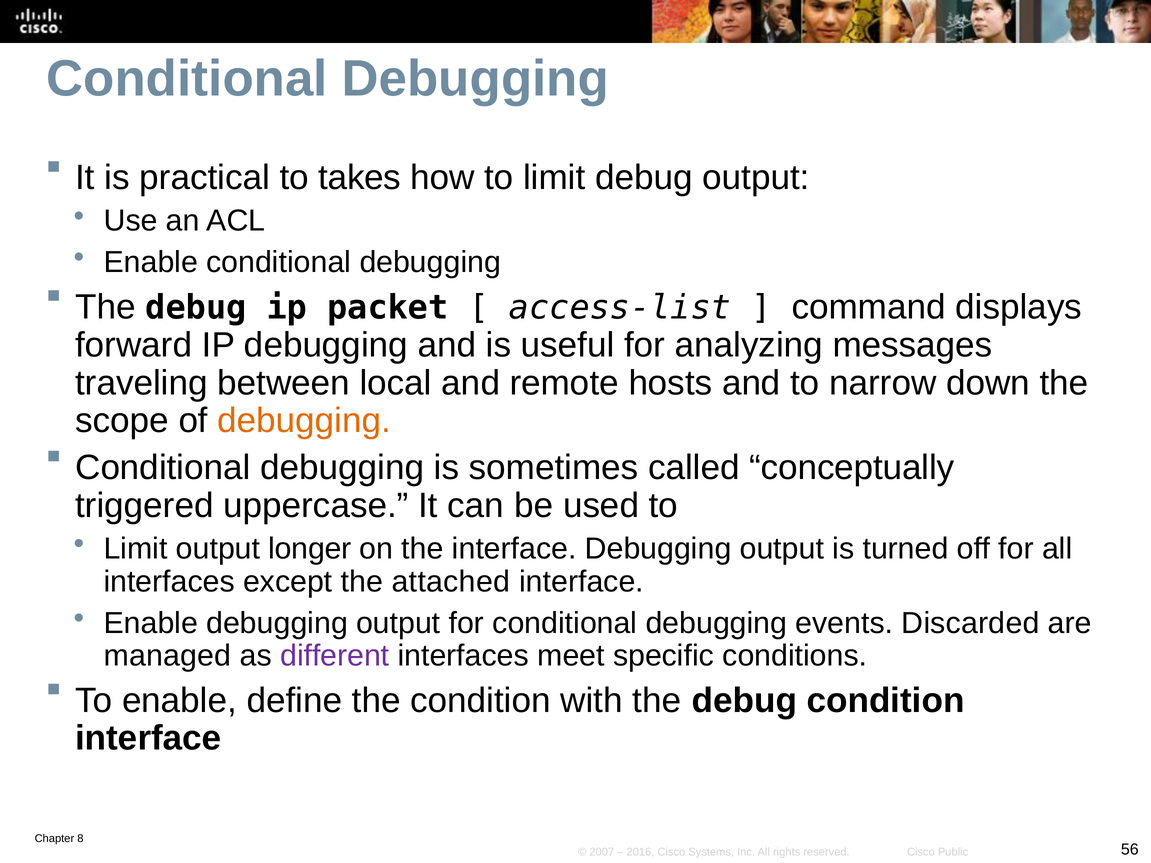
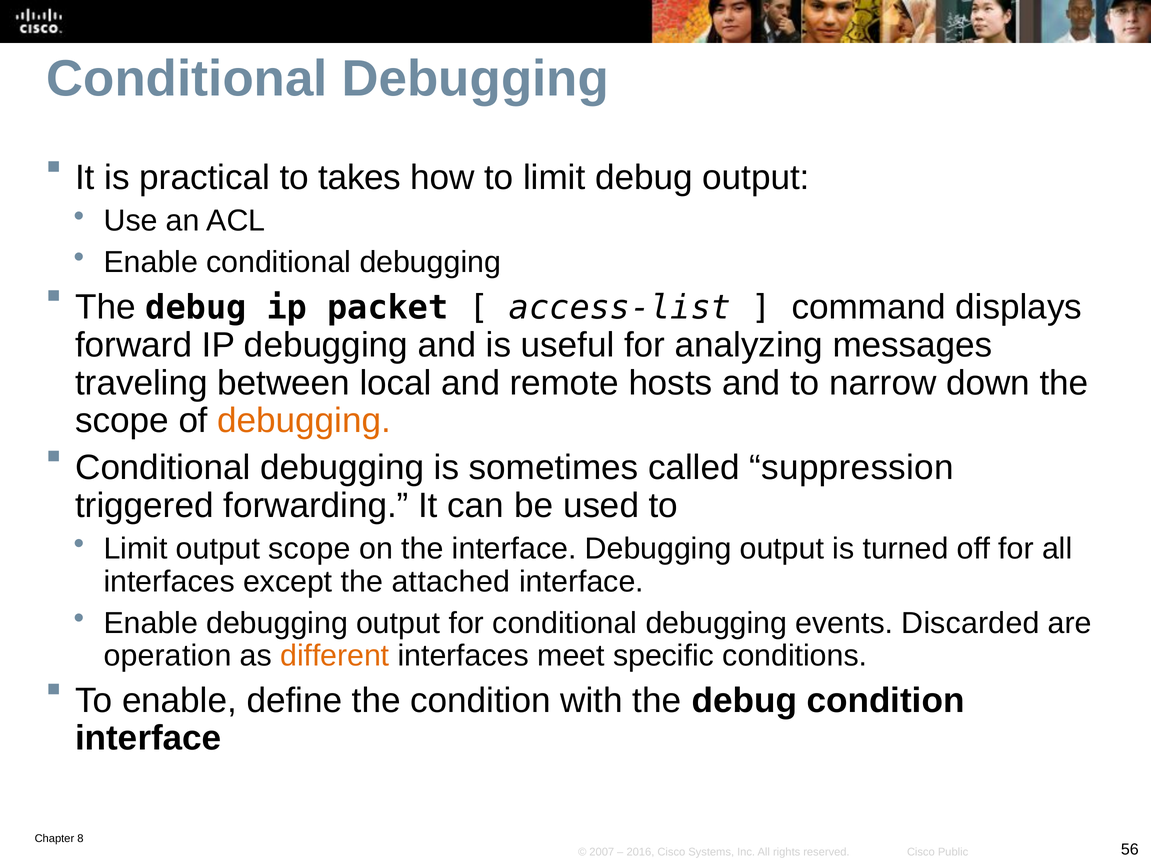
conceptually: conceptually -> suppression
uppercase: uppercase -> forwarding
output longer: longer -> scope
managed: managed -> operation
different colour: purple -> orange
